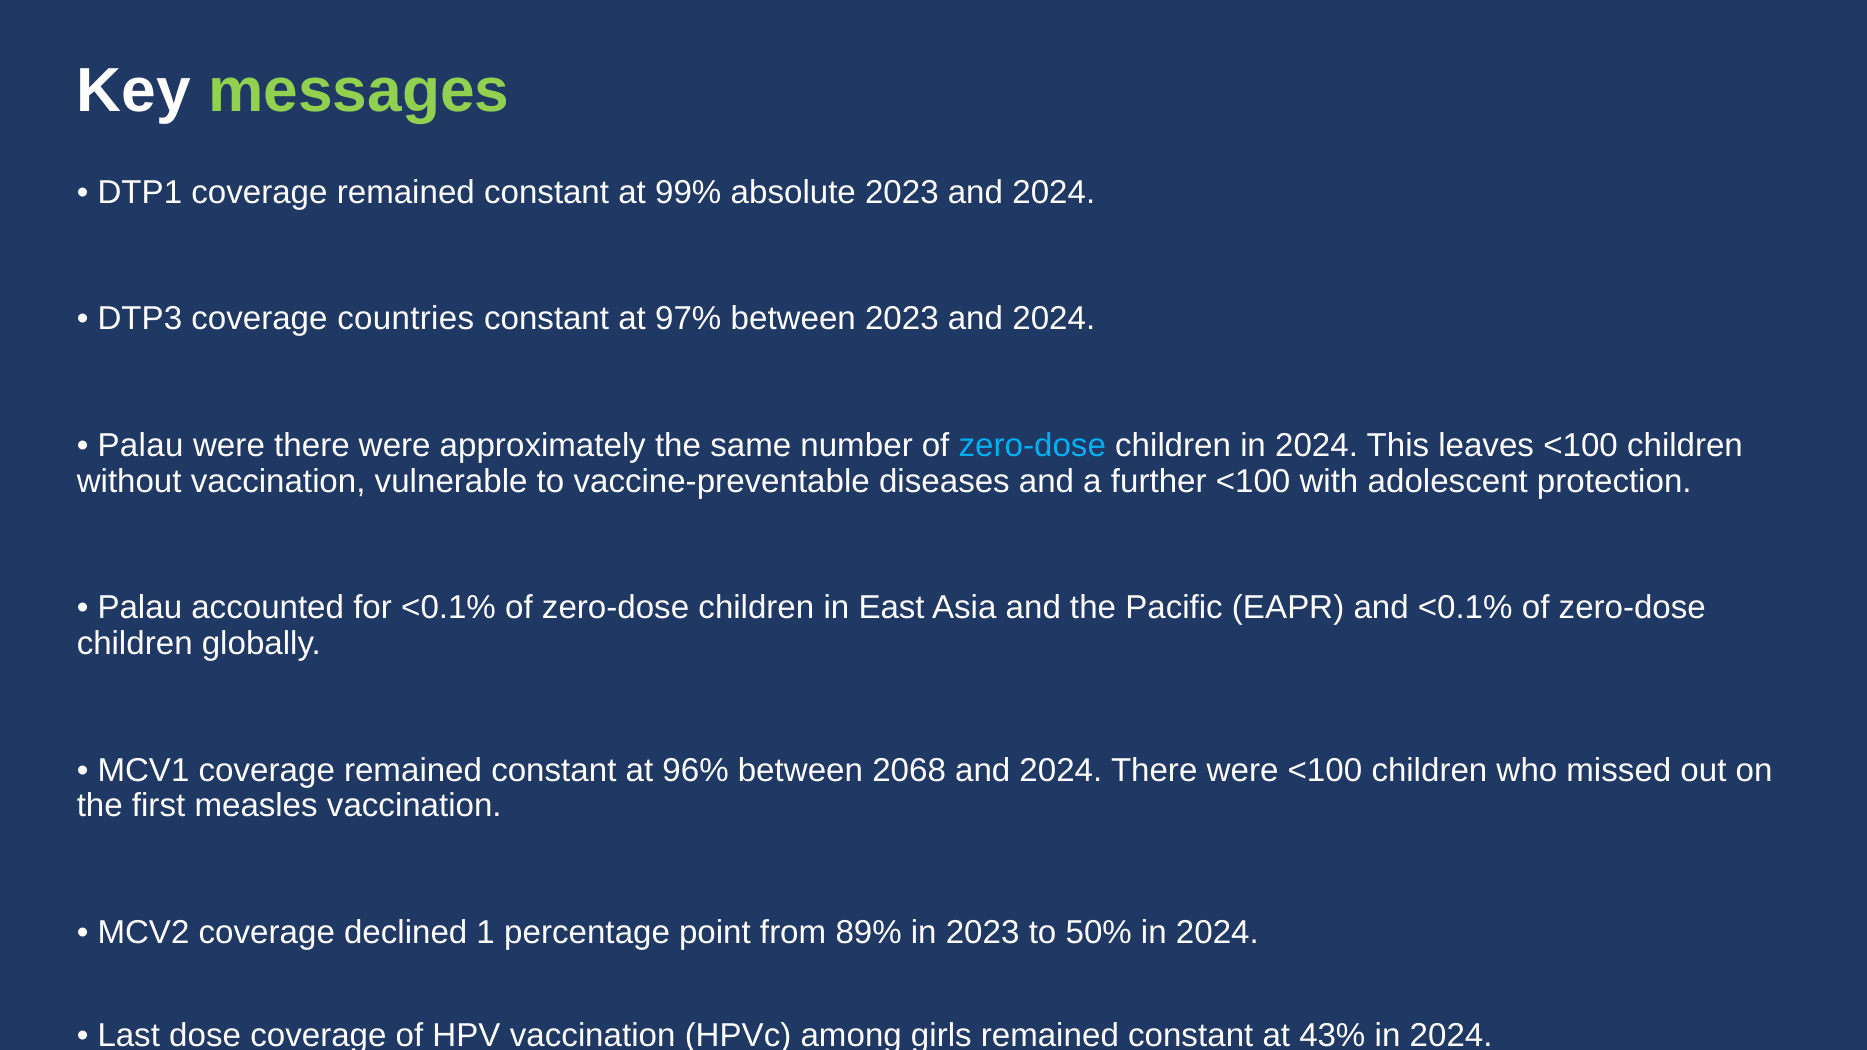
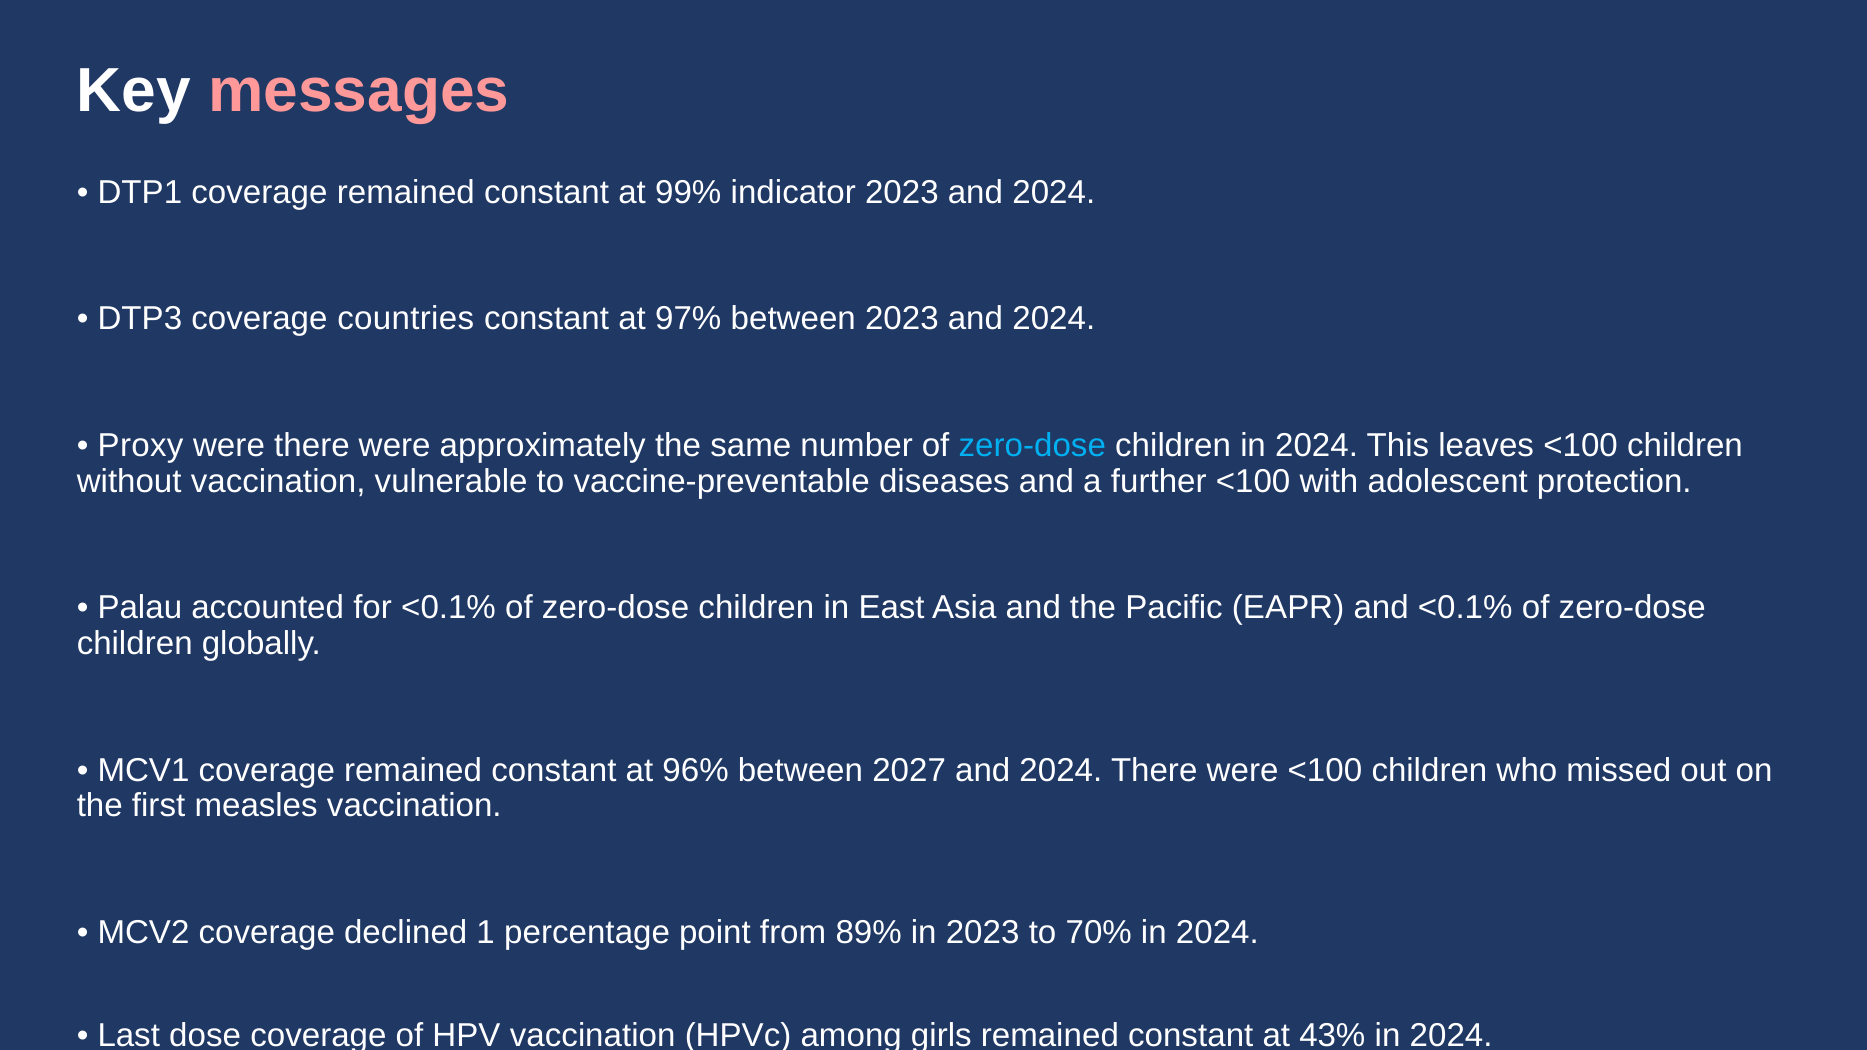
messages colour: light green -> pink
absolute: absolute -> indicator
Palau at (141, 446): Palau -> Proxy
2068: 2068 -> 2027
50%: 50% -> 70%
